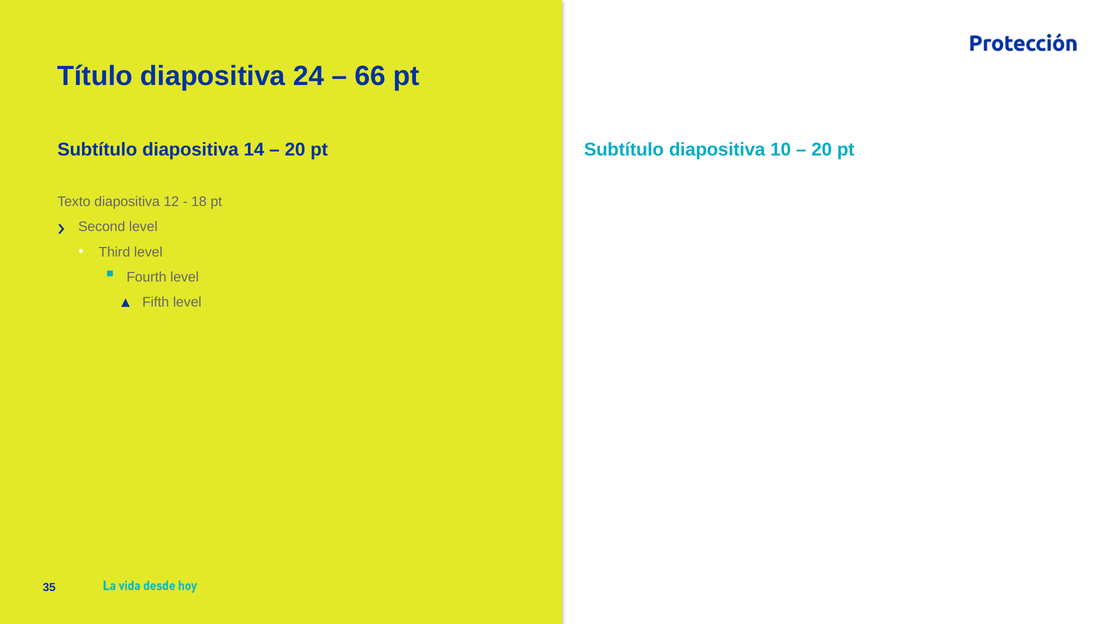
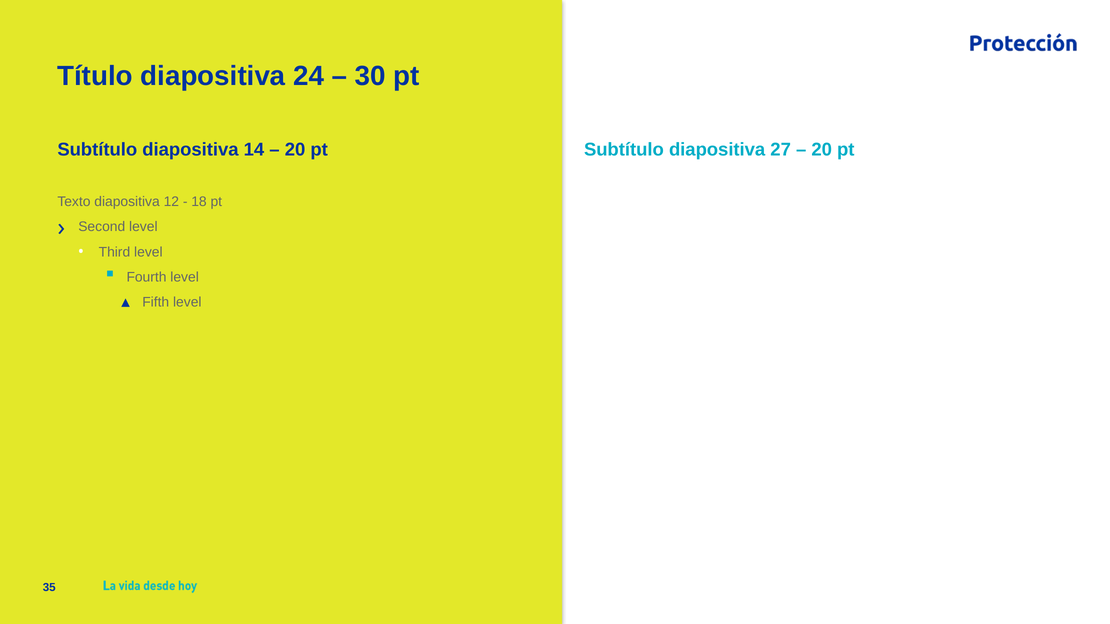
66: 66 -> 30
10: 10 -> 27
